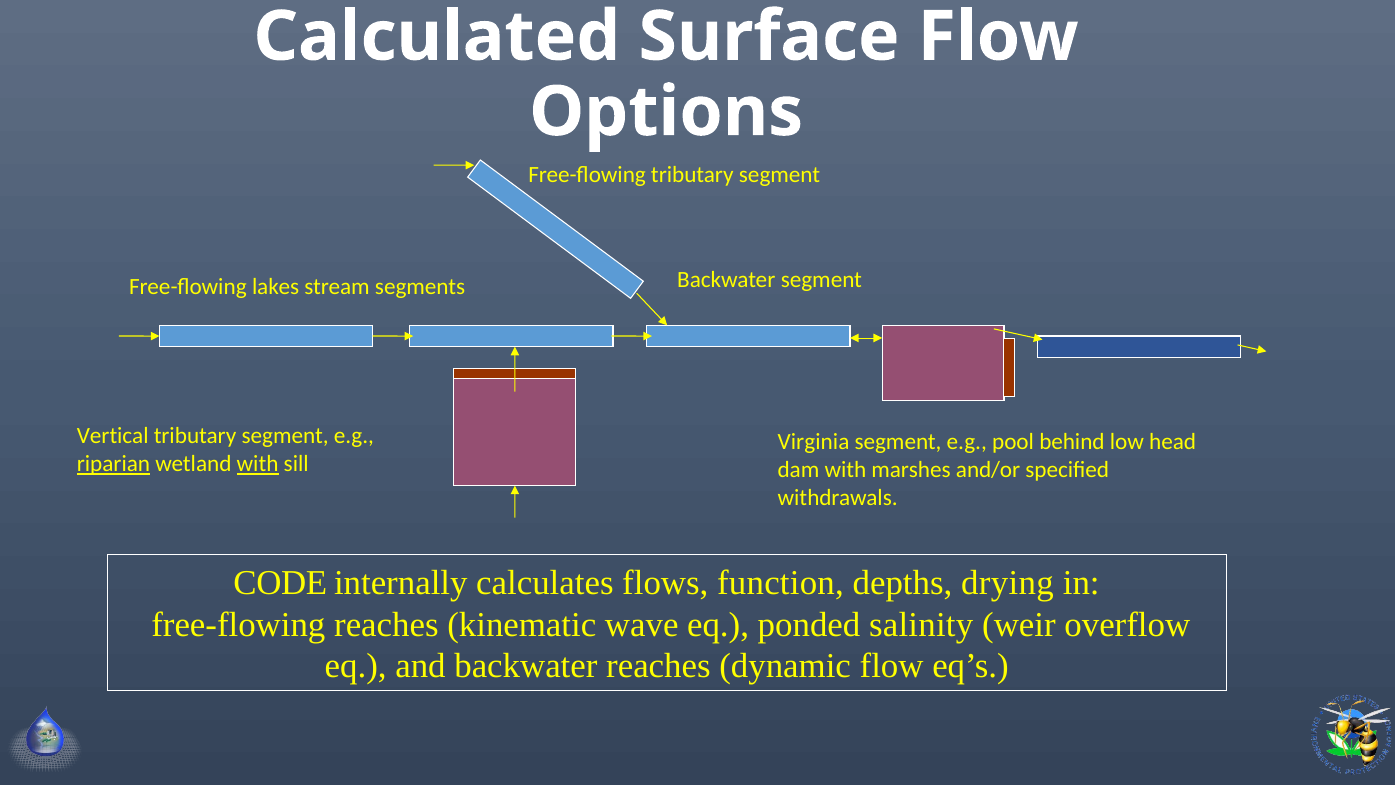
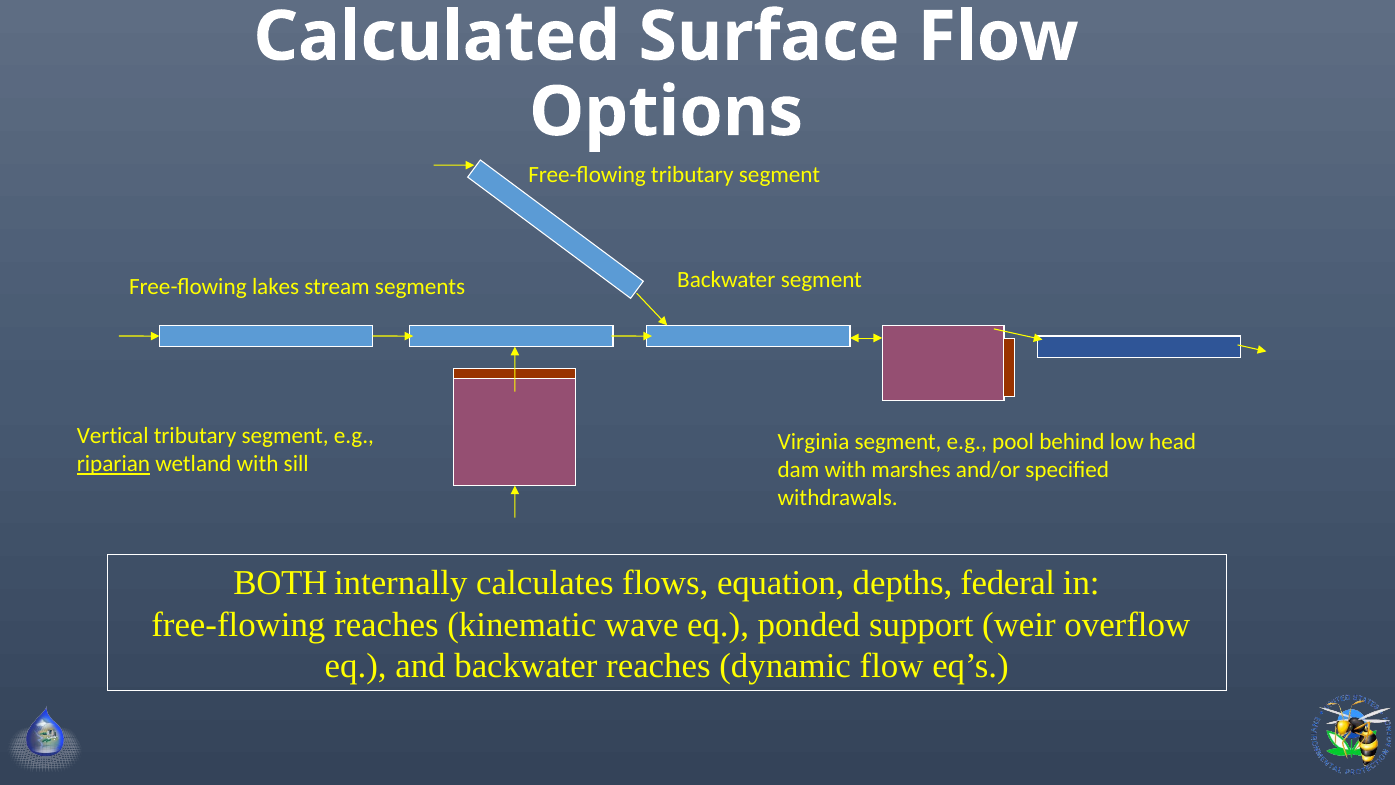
with at (258, 464) underline: present -> none
CODE: CODE -> BOTH
function: function -> equation
drying: drying -> federal
salinity: salinity -> support
